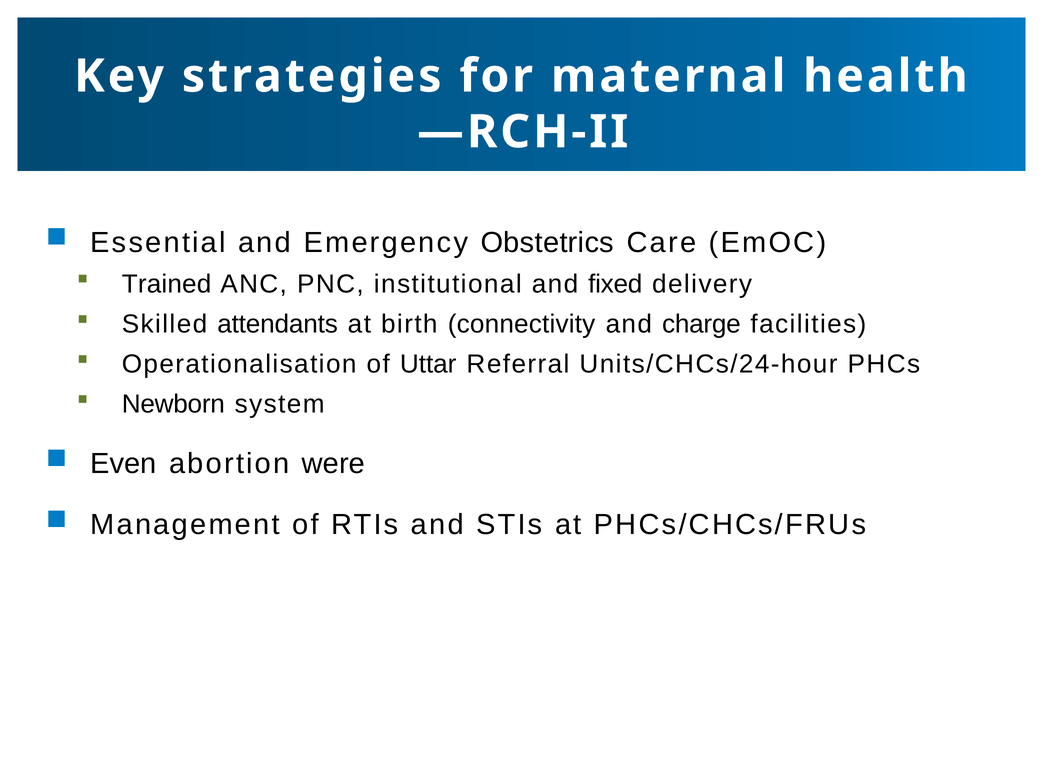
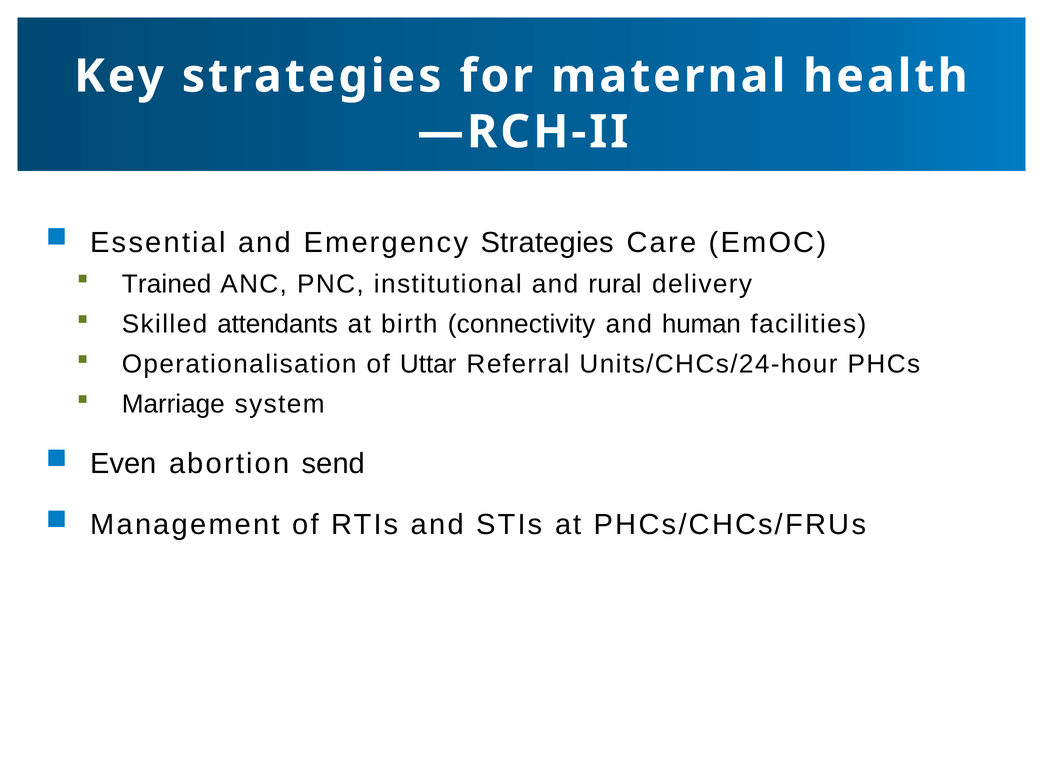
Emergency Obstetrics: Obstetrics -> Strategies
fixed: fixed -> rural
charge: charge -> human
Newborn: Newborn -> Marriage
were: were -> send
